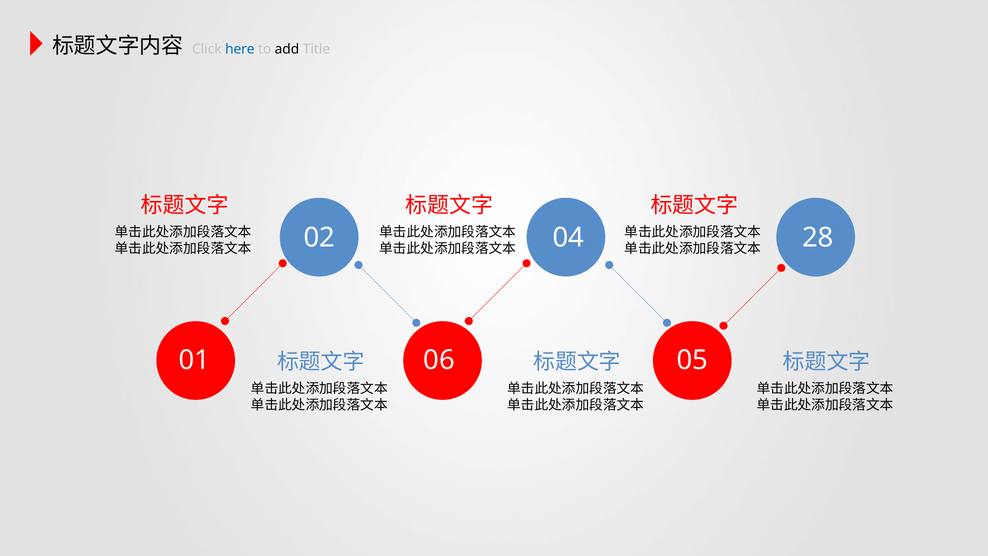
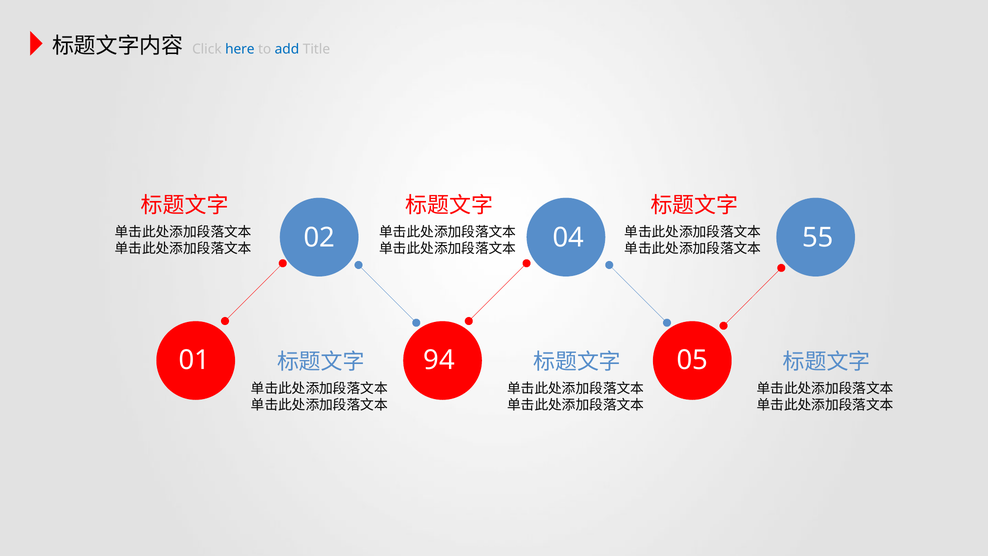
add colour: black -> blue
28: 28 -> 55
06: 06 -> 94
